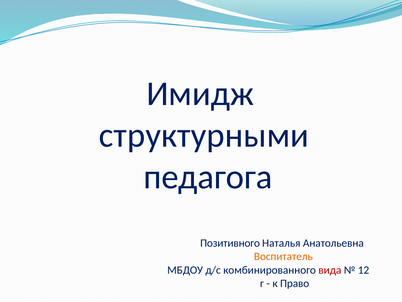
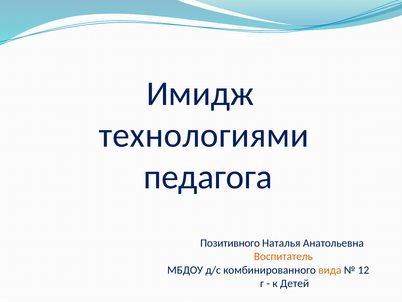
структурными: структурными -> технологиями
вида colour: red -> orange
Право: Право -> Детей
